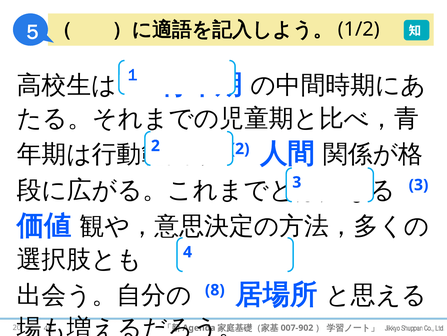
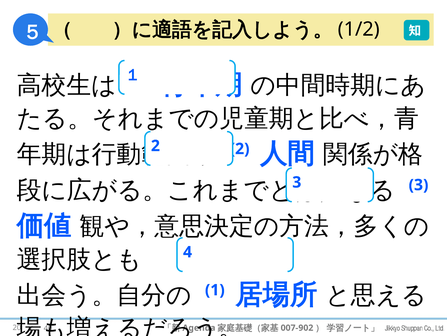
8 at (215, 289): 8 -> 1
